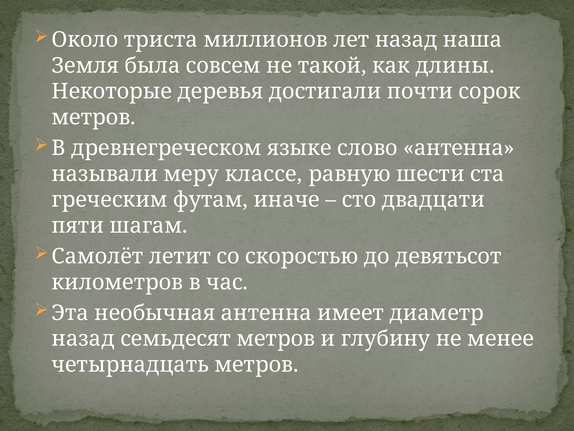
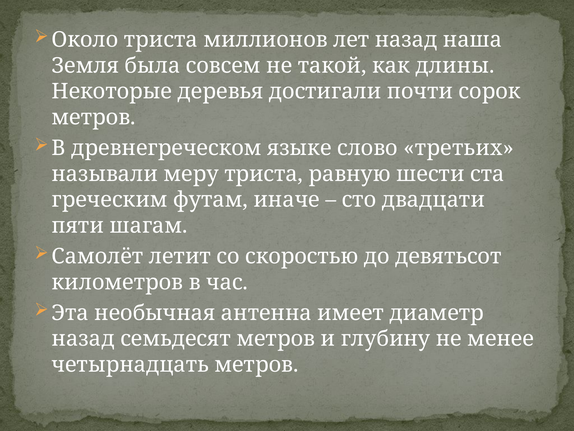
слово антенна: антенна -> третьих
меру классе: классе -> триста
